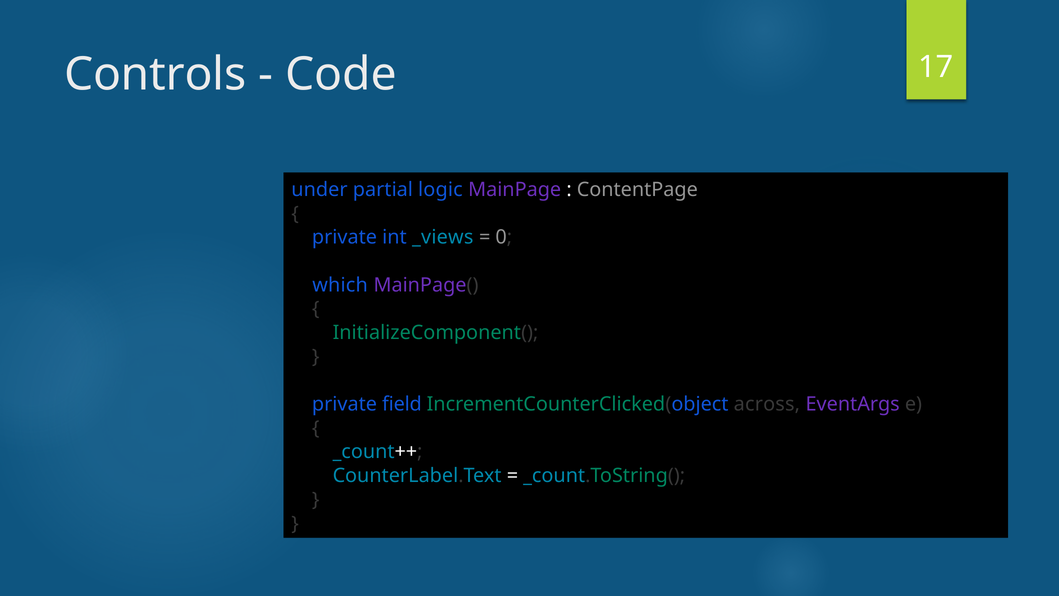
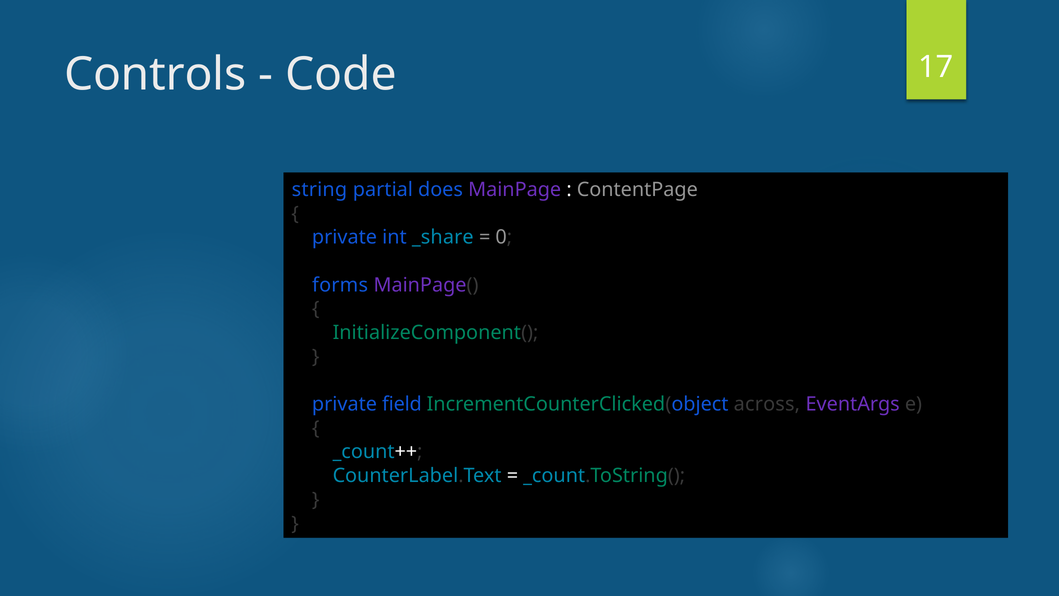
under: under -> string
logic: logic -> does
_views: _views -> _share
which: which -> forms
